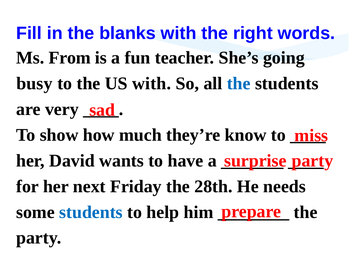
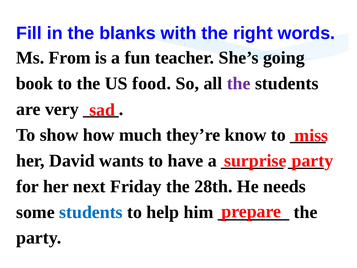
busy: busy -> book
US with: with -> food
the at (239, 83) colour: blue -> purple
